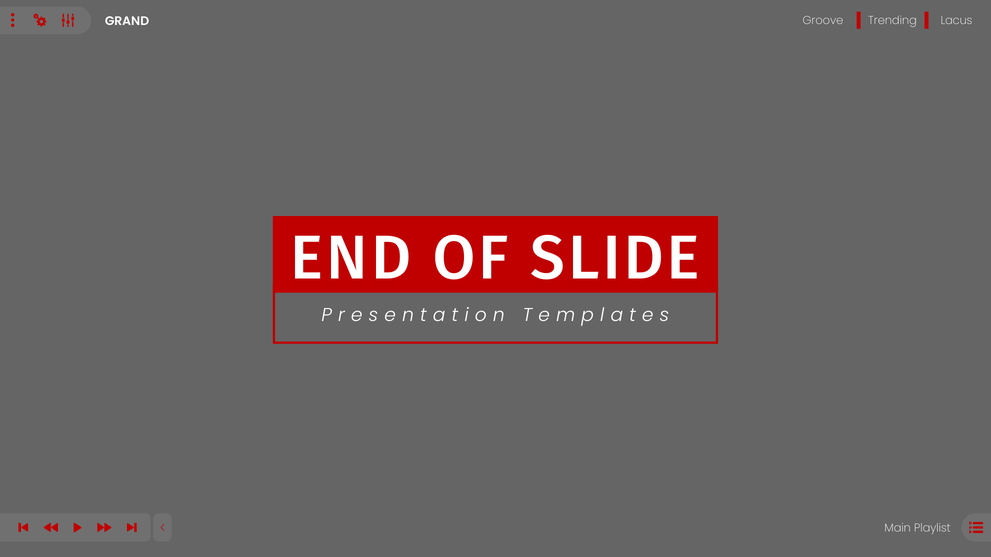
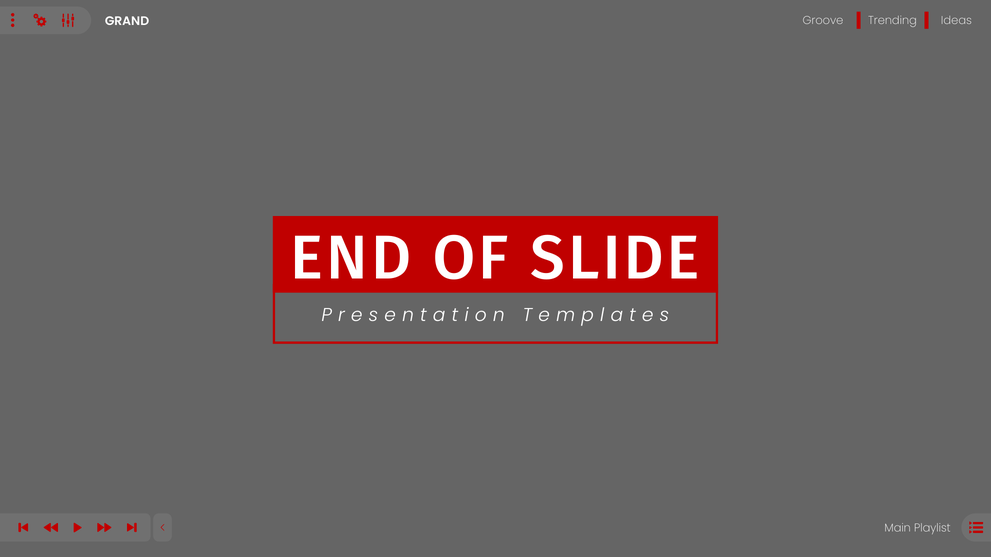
Lacus: Lacus -> Ideas
